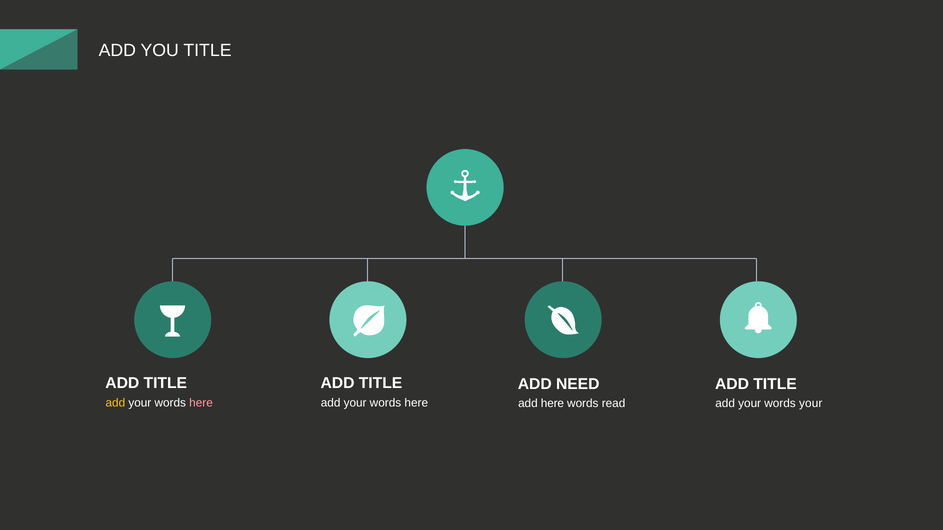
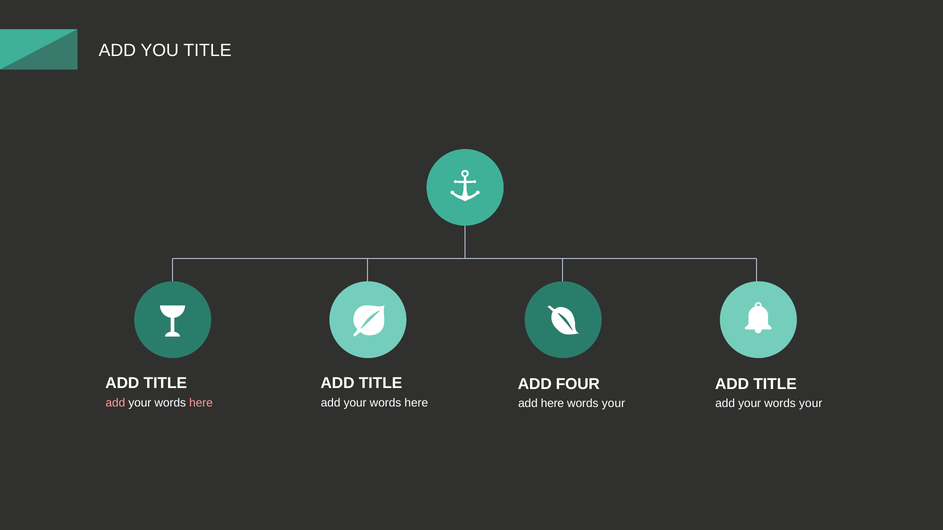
NEED: NEED -> FOUR
add at (115, 403) colour: yellow -> pink
read at (614, 404): read -> your
